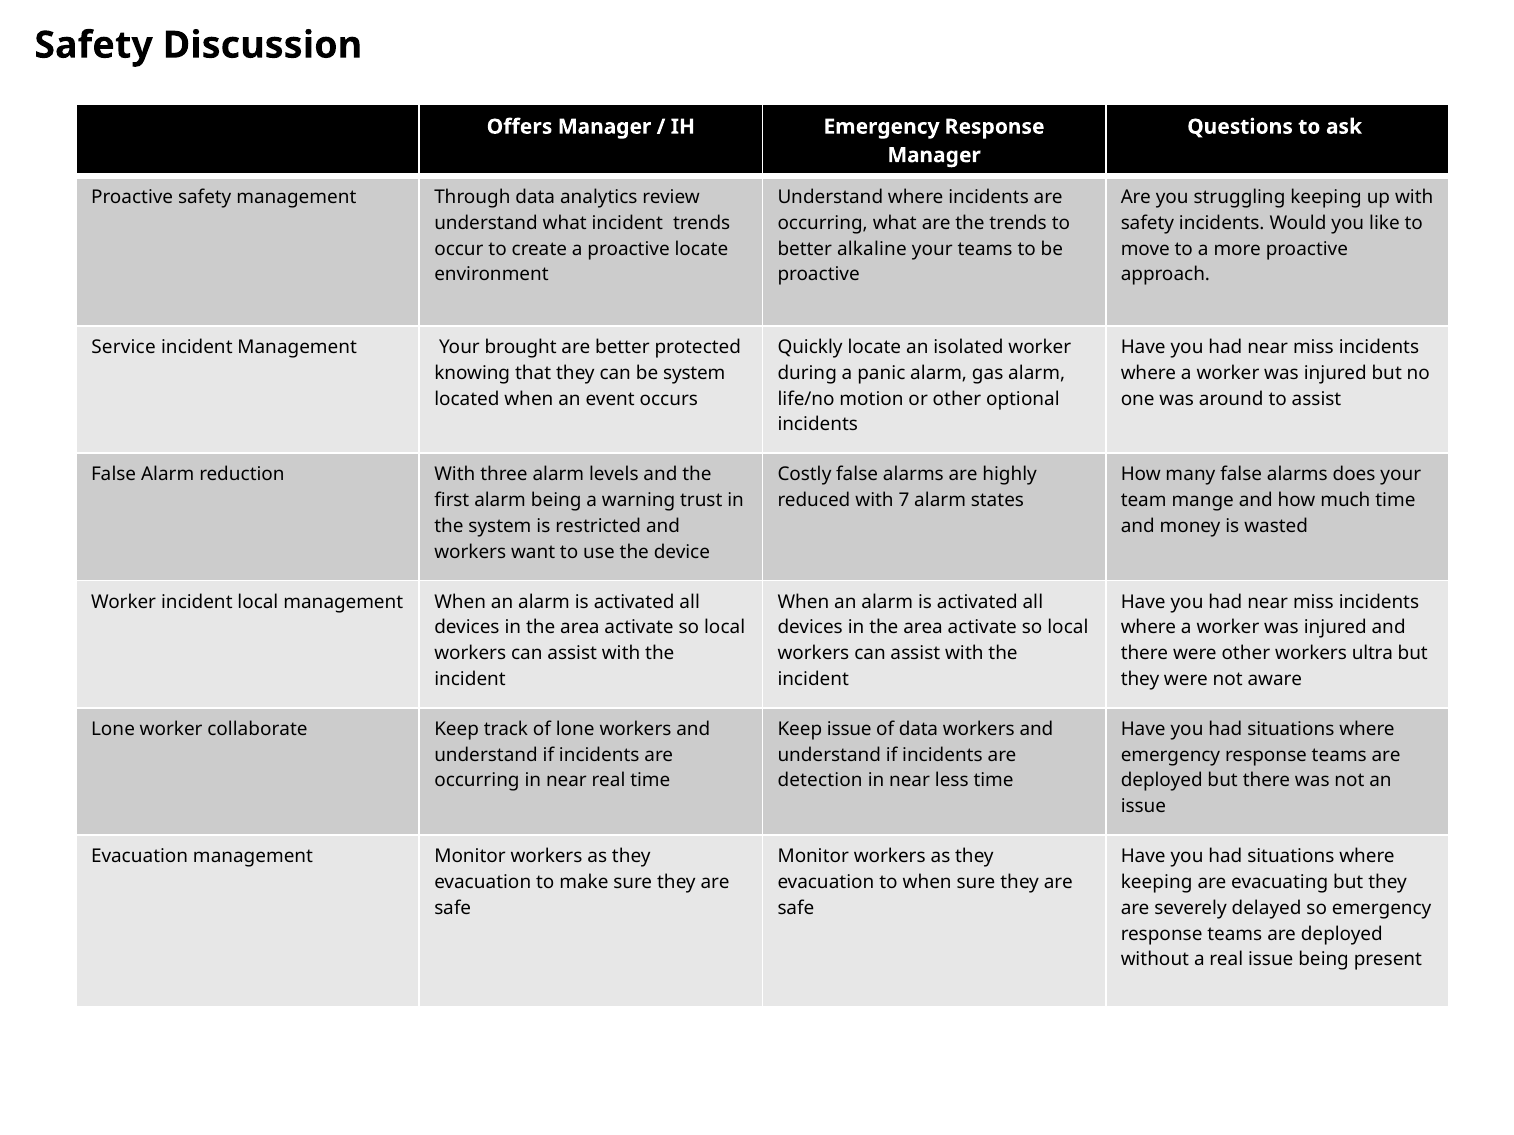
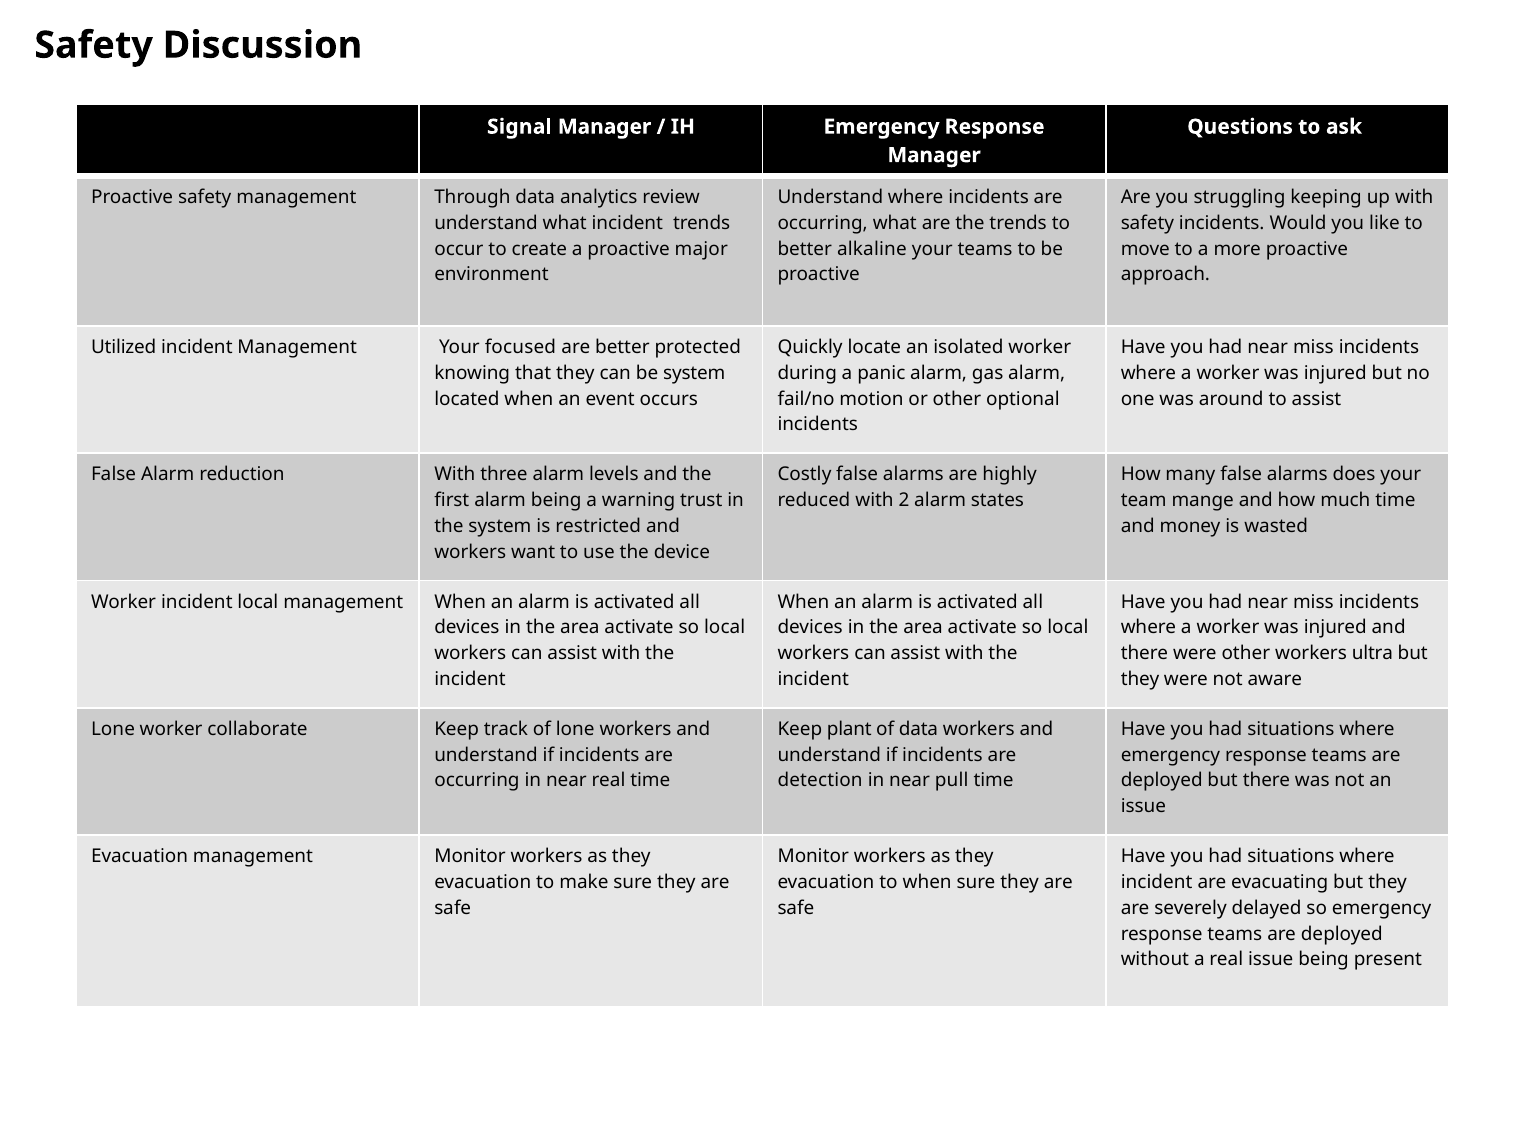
Offers: Offers -> Signal
proactive locate: locate -> major
Service: Service -> Utilized
brought: brought -> focused
life/no: life/no -> fail/no
7: 7 -> 2
Keep issue: issue -> plant
less: less -> pull
keeping at (1157, 883): keeping -> incident
